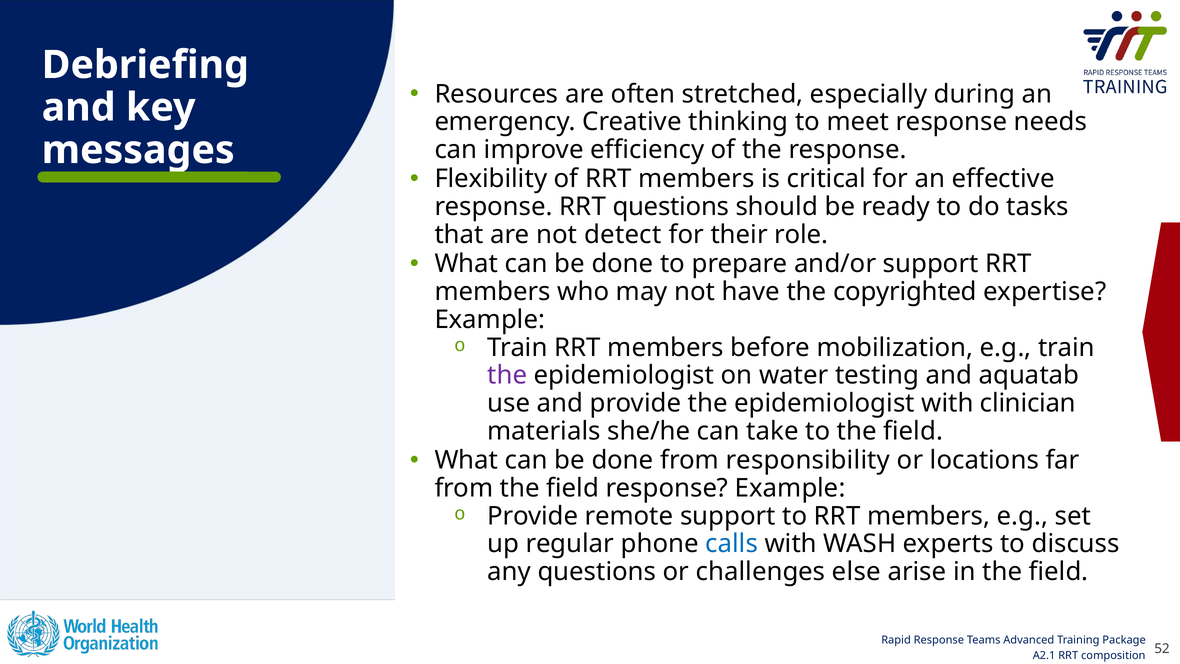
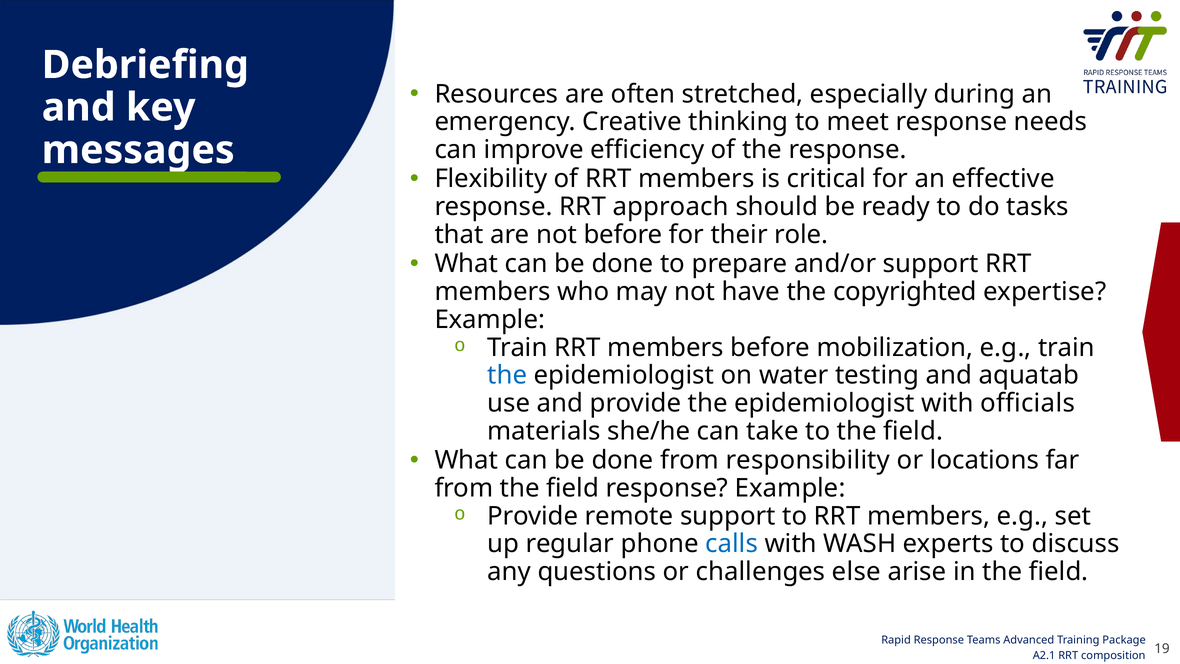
RRT questions: questions -> approach
not detect: detect -> before
the at (507, 375) colour: purple -> blue
clinician: clinician -> officials
52: 52 -> 19
